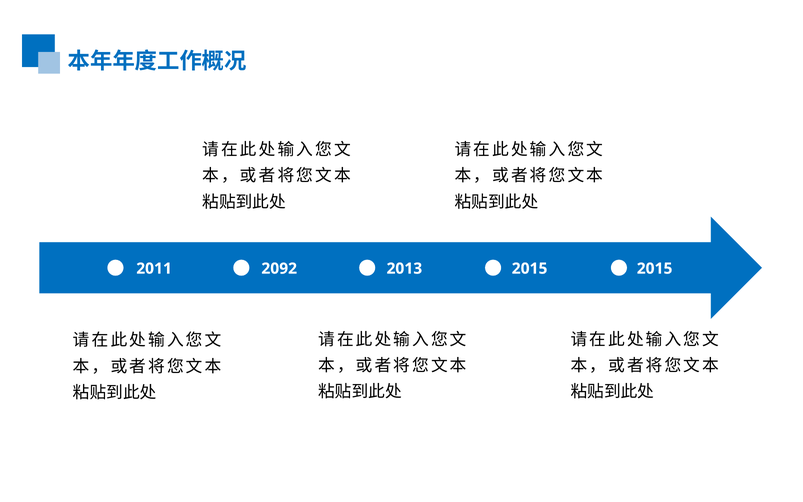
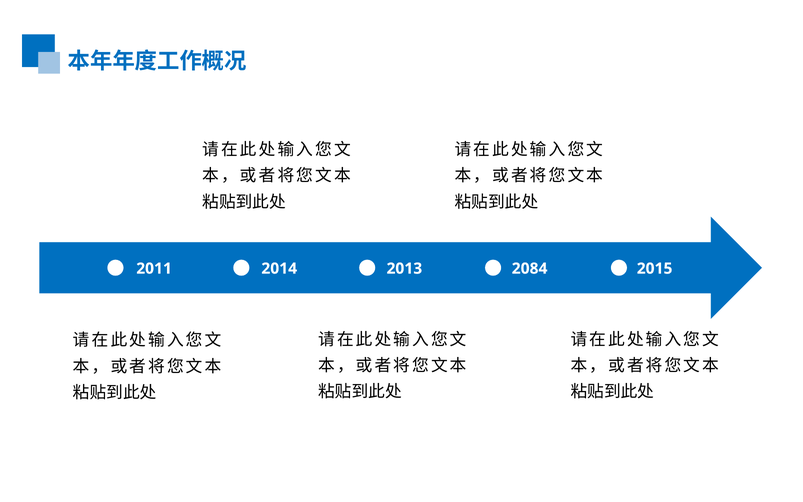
2092: 2092 -> 2014
2013 2015: 2015 -> 2084
